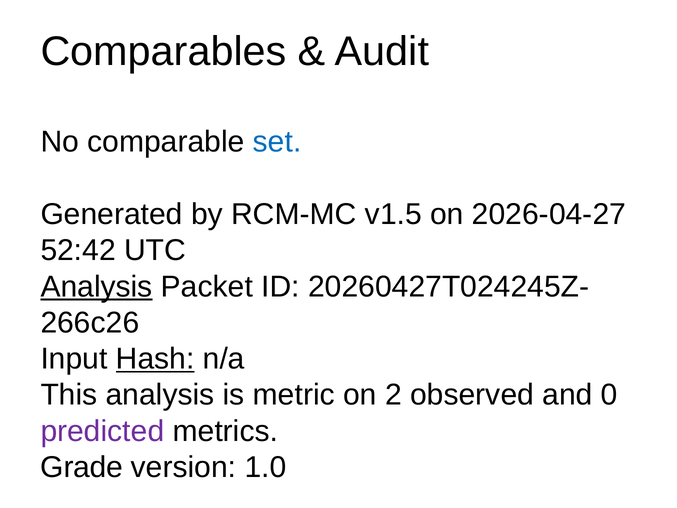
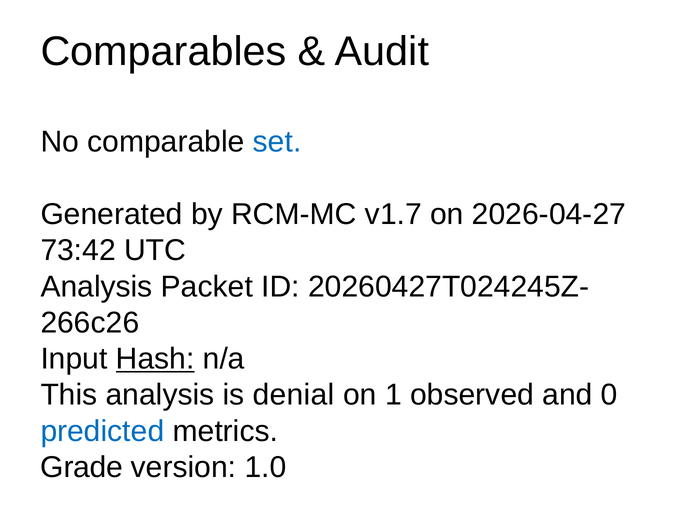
v1.5: v1.5 -> v1.7
52:42: 52:42 -> 73:42
Analysis at (97, 286) underline: present -> none
metric: metric -> denial
2: 2 -> 1
predicted colour: purple -> blue
